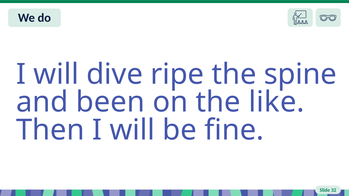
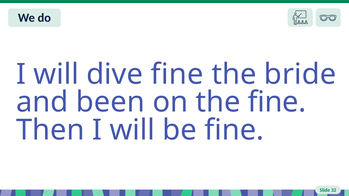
dive ripe: ripe -> fine
spine: spine -> bride
the like: like -> fine
